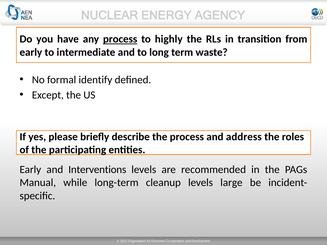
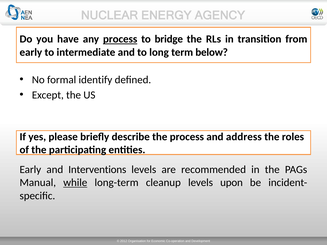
highly: highly -> bridge
waste: waste -> below
while underline: none -> present
large: large -> upon
